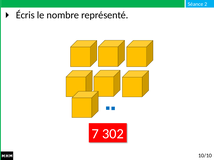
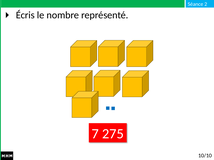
302: 302 -> 275
